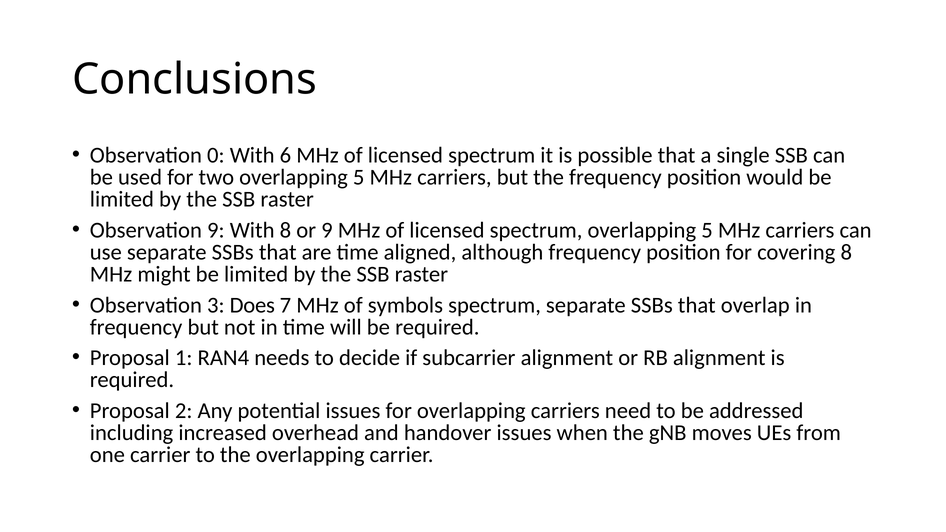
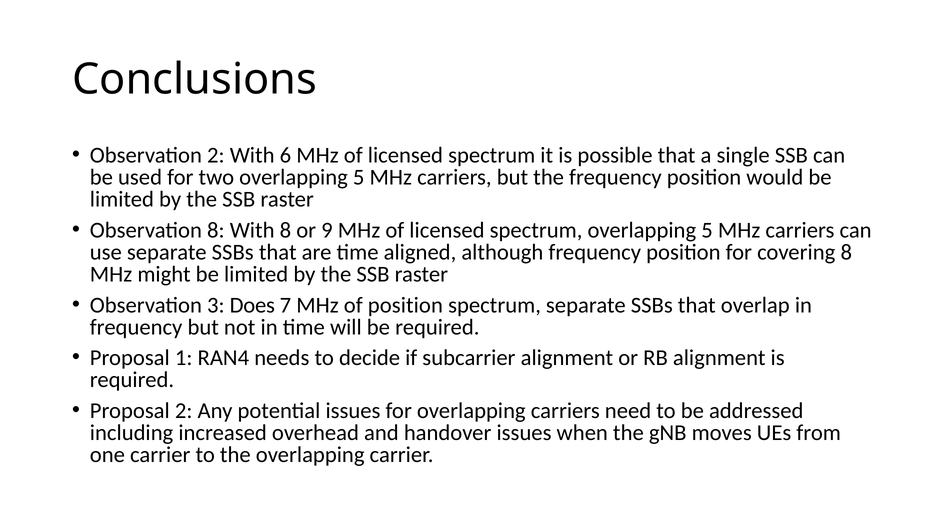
Observation 0: 0 -> 2
Observation 9: 9 -> 8
of symbols: symbols -> position
